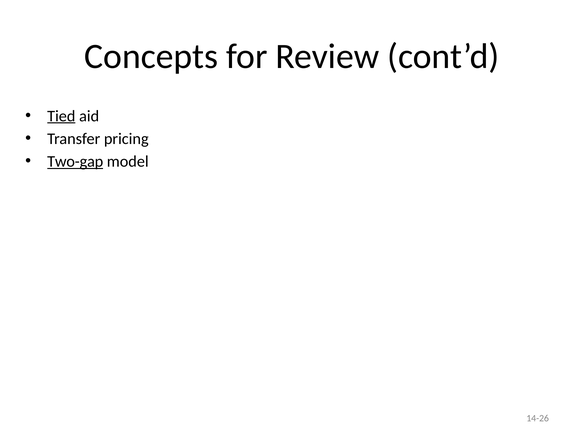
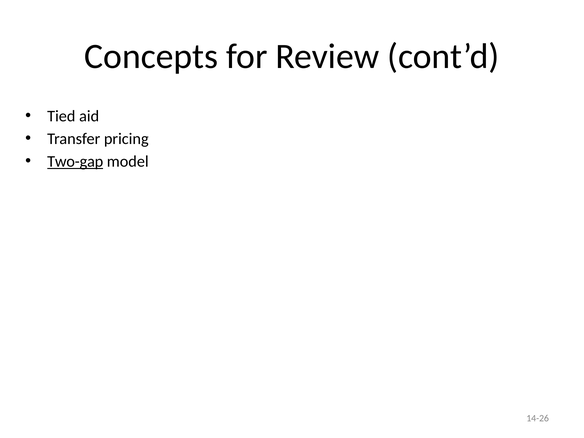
Tied underline: present -> none
